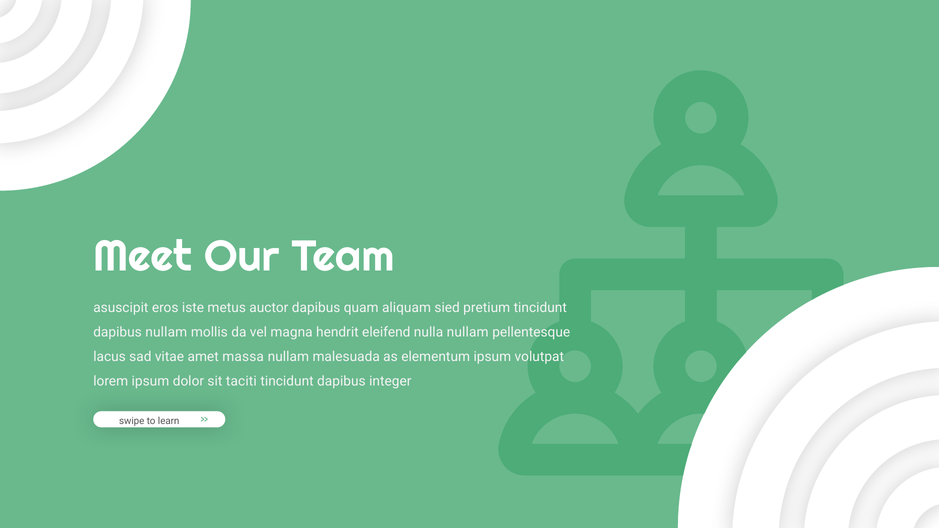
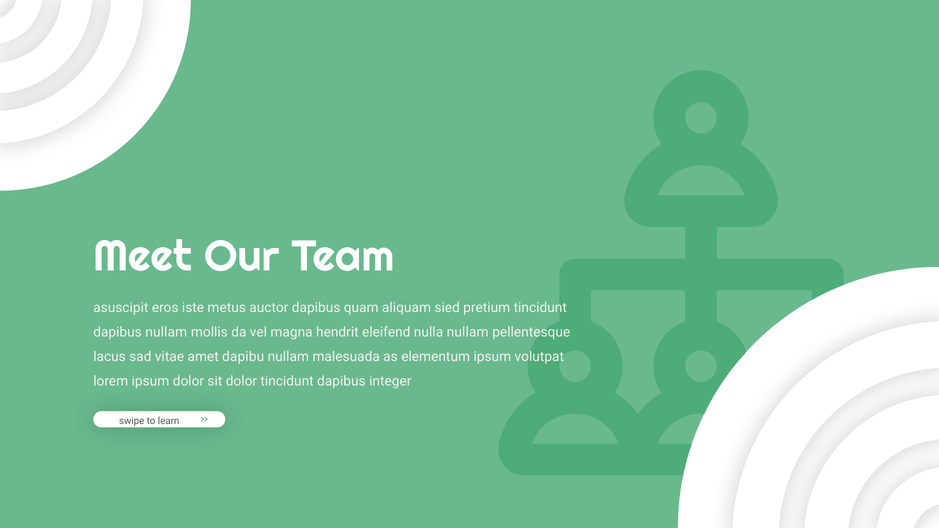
massa: massa -> dapibu
sit taciti: taciti -> dolor
